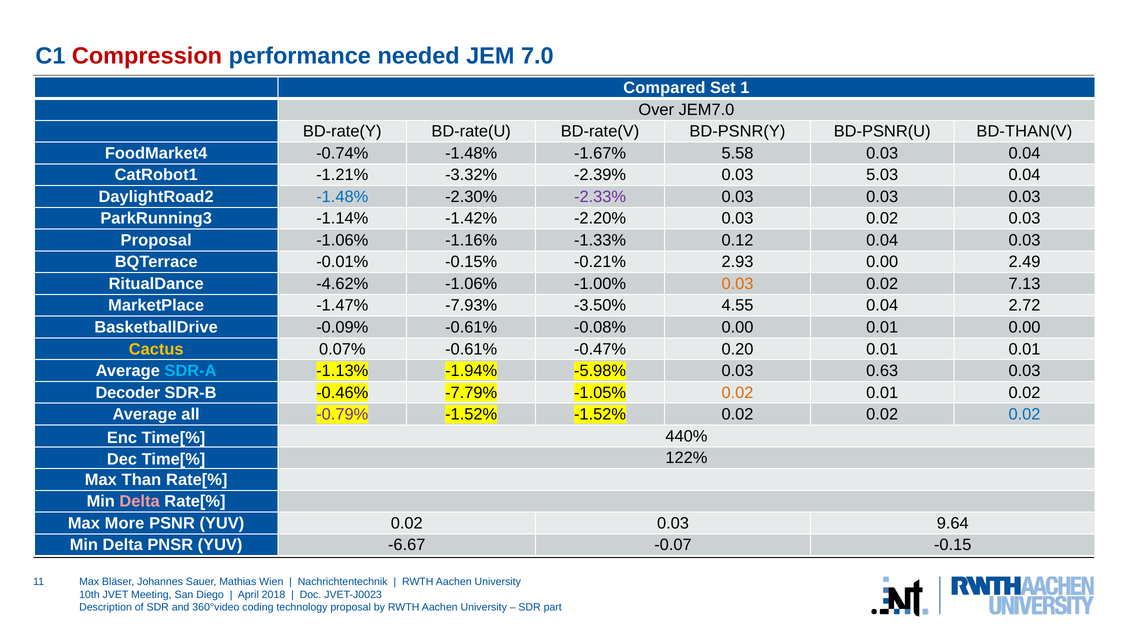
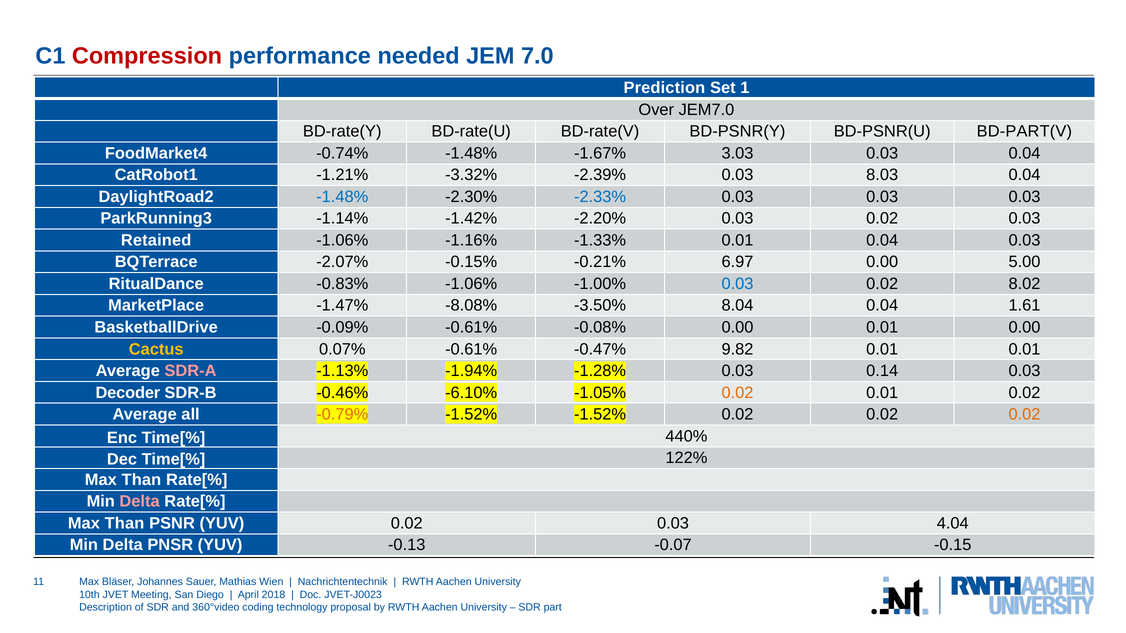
Compared: Compared -> Prediction
BD-THAN(V: BD-THAN(V -> BD-PART(V
5.58: 5.58 -> 3.03
5.03: 5.03 -> 8.03
-2.33% colour: purple -> blue
Proposal at (156, 240): Proposal -> Retained
-1.33% 0.12: 0.12 -> 0.01
-0.01%: -0.01% -> -2.07%
2.93: 2.93 -> 6.97
2.49: 2.49 -> 5.00
-4.62%: -4.62% -> -0.83%
0.03 at (737, 284) colour: orange -> blue
7.13: 7.13 -> 8.02
-7.93%: -7.93% -> -8.08%
4.55: 4.55 -> 8.04
2.72: 2.72 -> 1.61
0.20: 0.20 -> 9.82
SDR-A colour: light blue -> pink
-5.98%: -5.98% -> -1.28%
0.63: 0.63 -> 0.14
-7.79%: -7.79% -> -6.10%
-0.79% colour: purple -> orange
0.02 at (1024, 415) colour: blue -> orange
More at (125, 524): More -> Than
9.64: 9.64 -> 4.04
-6.67: -6.67 -> -0.13
